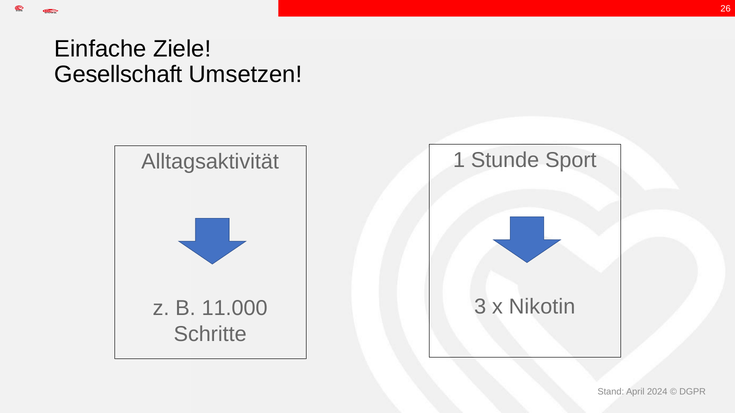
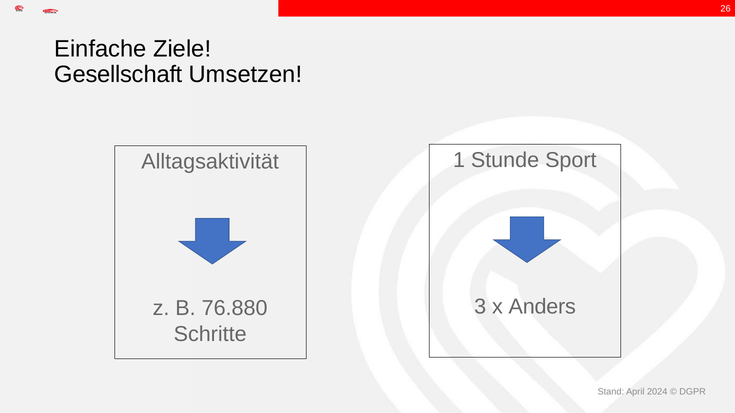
Nikotin: Nikotin -> Anders
11.000: 11.000 -> 76.880
